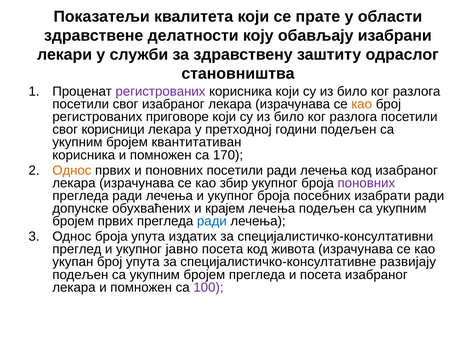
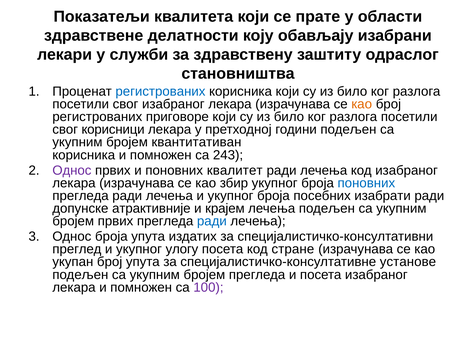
регистрованих at (160, 91) colour: purple -> blue
170: 170 -> 243
Однос at (72, 170) colour: orange -> purple
поновних посетили: посетили -> квалитет
поновних at (366, 183) colour: purple -> blue
обухваћених: обухваћених -> атрактивније
јавно: јавно -> улогу
живота: живота -> стране
развијају: развијају -> установе
